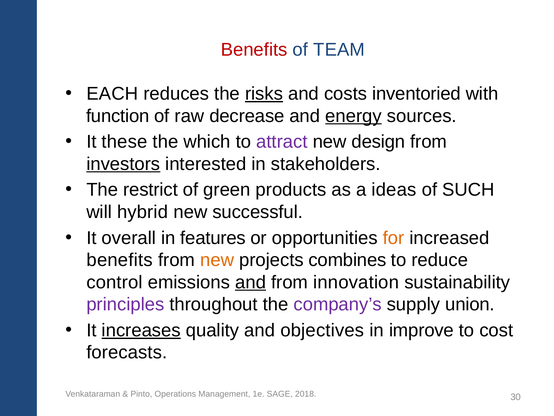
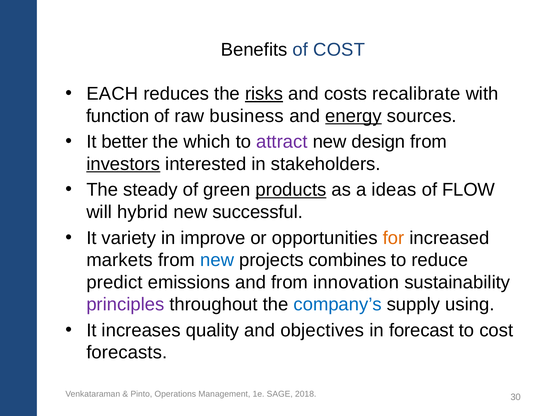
Benefits at (254, 50) colour: red -> black
of TEAM: TEAM -> COST
inventoried: inventoried -> recalibrate
decrease: decrease -> business
these: these -> better
restrict: restrict -> steady
products underline: none -> present
SUCH: SUCH -> FLOW
overall: overall -> variety
features: features -> improve
benefits at (120, 260): benefits -> markets
new at (217, 260) colour: orange -> blue
control: control -> predict
and at (251, 282) underline: present -> none
company’s colour: purple -> blue
union: union -> using
increases underline: present -> none
improve: improve -> forecast
